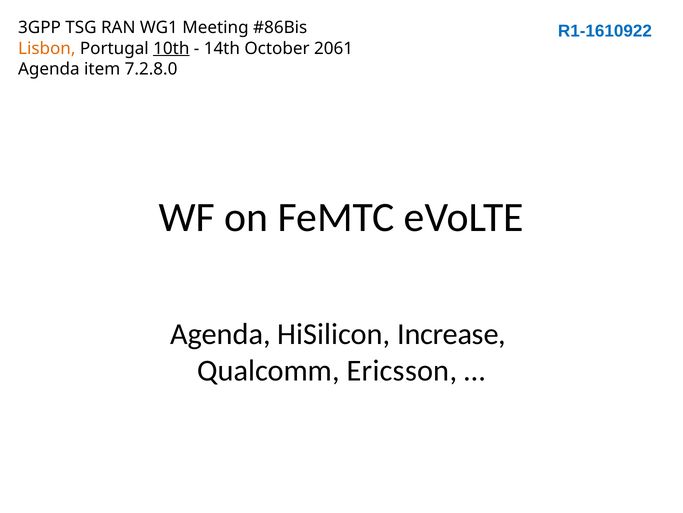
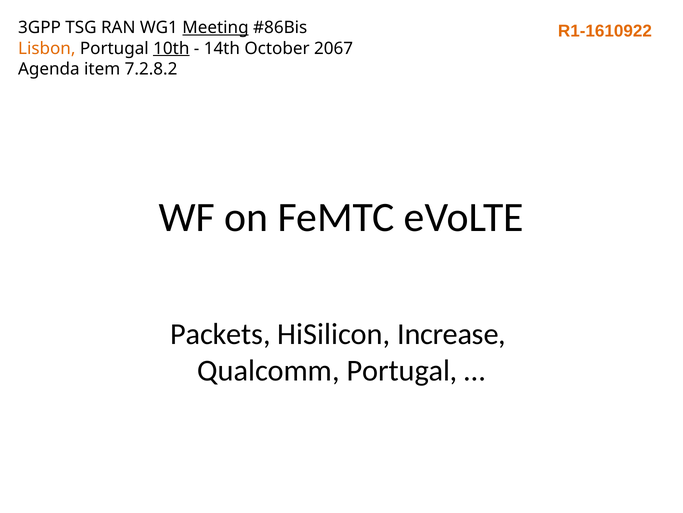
Meeting underline: none -> present
R1-1610922 colour: blue -> orange
2061: 2061 -> 2067
7.2.8.0: 7.2.8.0 -> 7.2.8.2
Agenda at (220, 334): Agenda -> Packets
Qualcomm Ericsson: Ericsson -> Portugal
